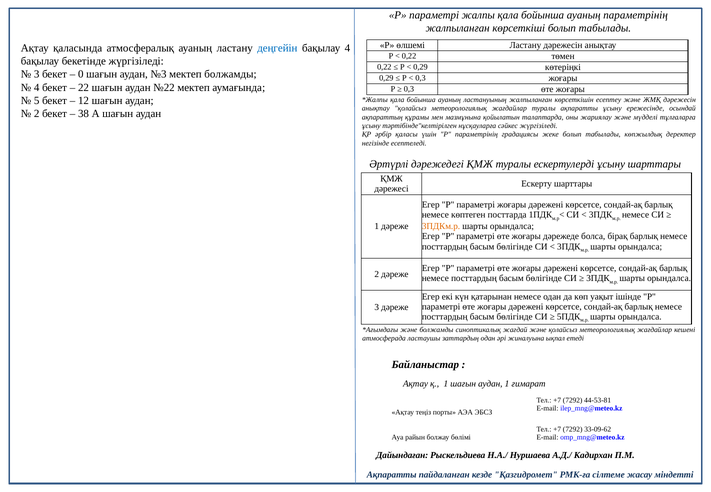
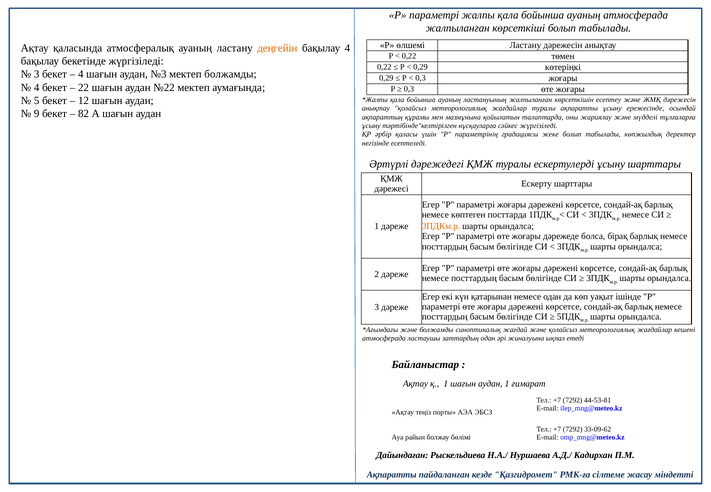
ауаның параметрінің: параметрінің -> атмосферада
деңгейін colour: blue -> orange
0 at (81, 74): 0 -> 4
2 at (37, 114): 2 -> 9
38: 38 -> 82
